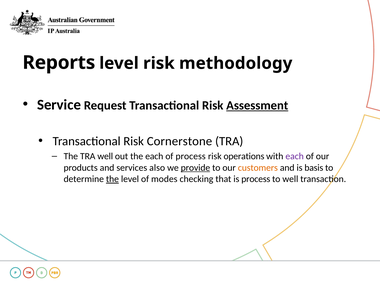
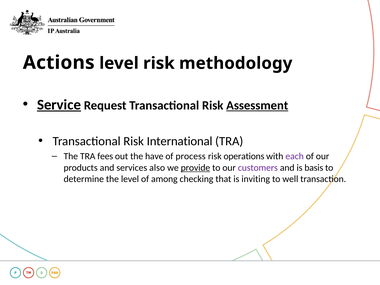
Reports: Reports -> Actions
Service underline: none -> present
Cornerstone: Cornerstone -> International
TRA well: well -> fees
the each: each -> have
customers colour: orange -> purple
the at (112, 179) underline: present -> none
modes: modes -> among
is process: process -> inviting
